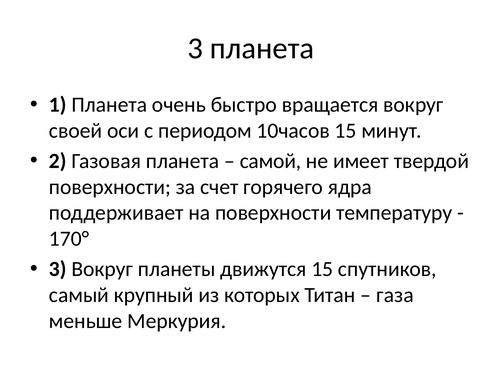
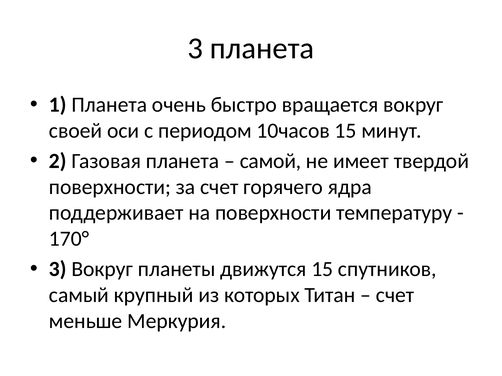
газа at (395, 295): газа -> счет
